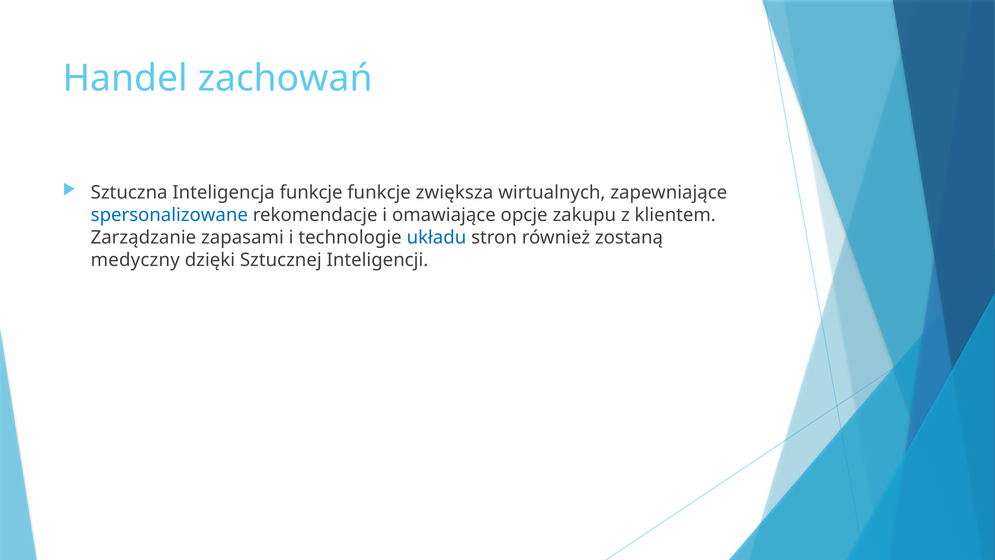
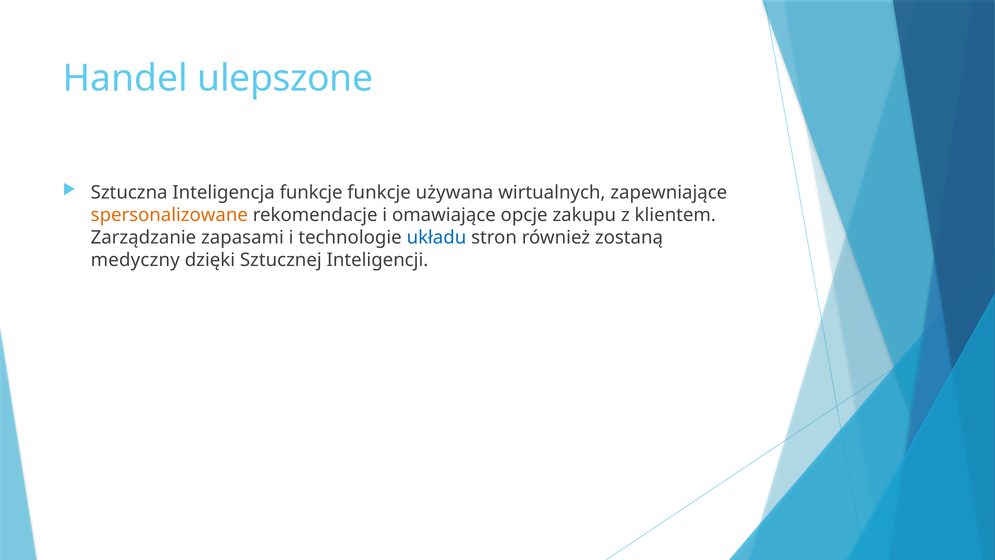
zachowań: zachowań -> ulepszone
zwiększa: zwiększa -> używana
spersonalizowane colour: blue -> orange
